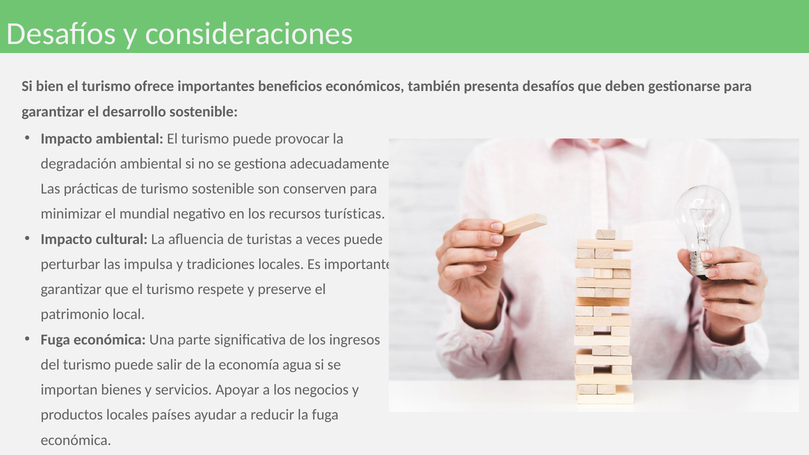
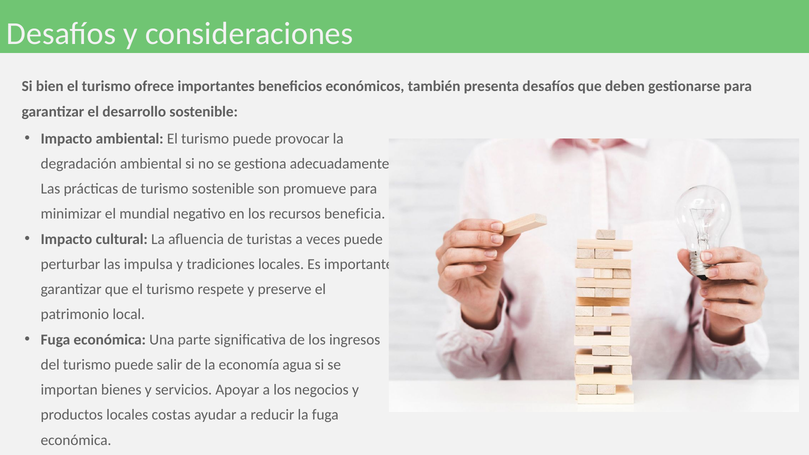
conserven: conserven -> promueve
turísticas: turísticas -> beneficia
países: países -> costas
